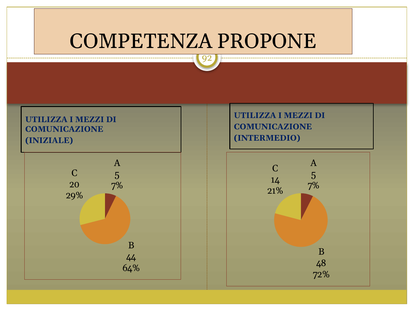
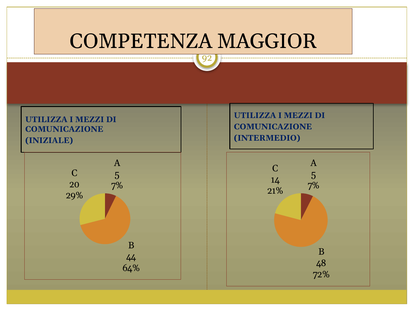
PROPONE: PROPONE -> MAGGIOR
